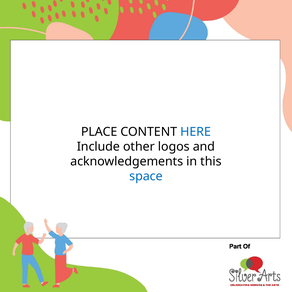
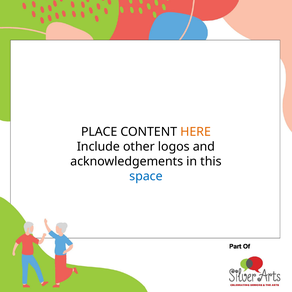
HERE colour: blue -> orange
